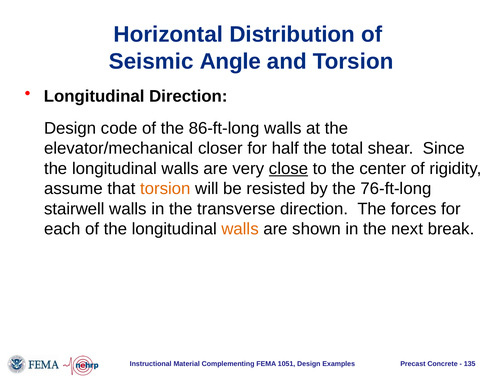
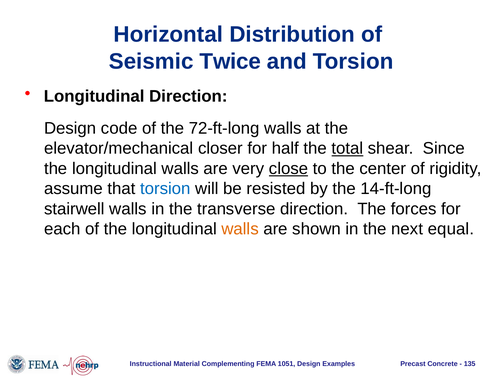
Angle: Angle -> Twice
86-ft-long: 86-ft-long -> 72-ft-long
total underline: none -> present
torsion at (165, 189) colour: orange -> blue
76-ft-long: 76-ft-long -> 14-ft-long
break: break -> equal
